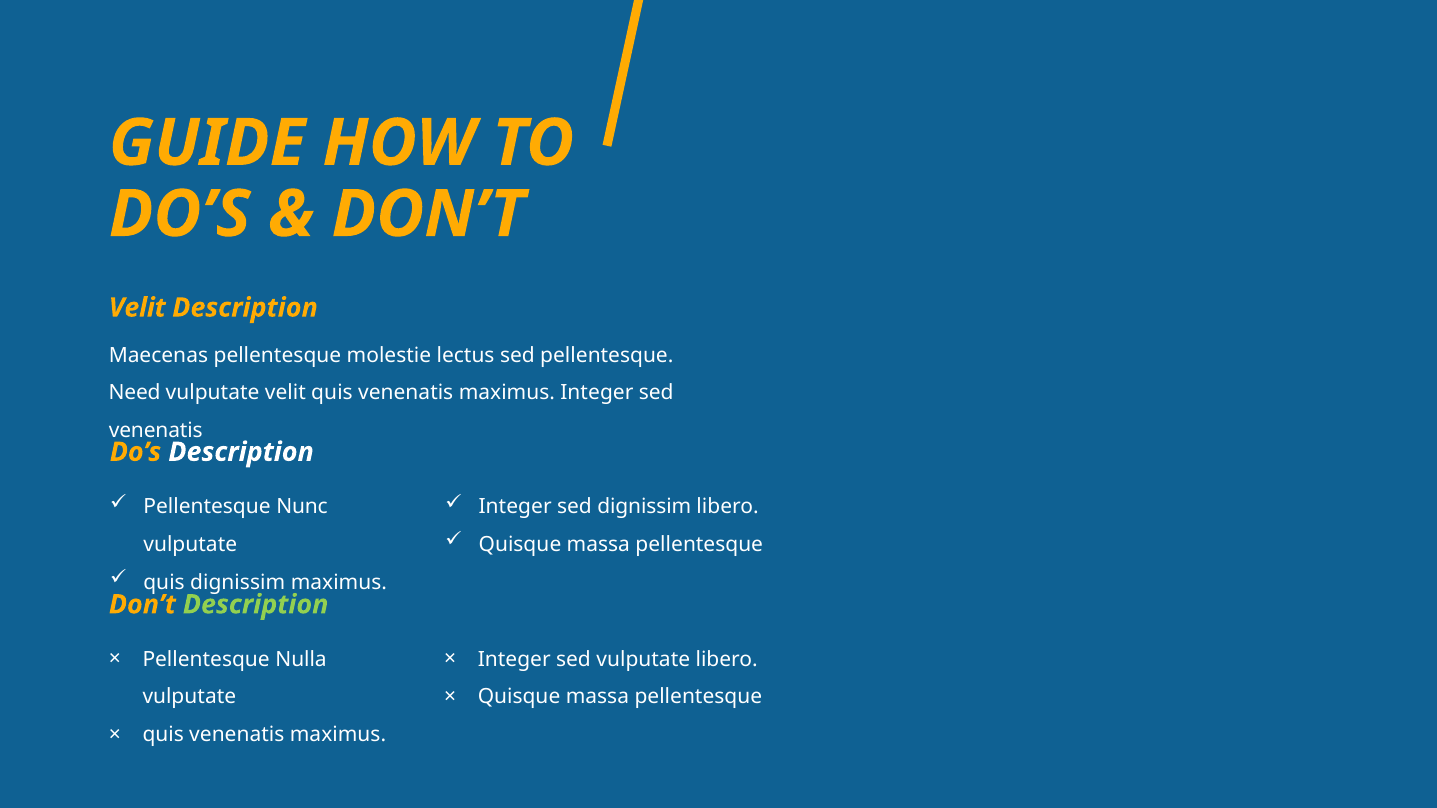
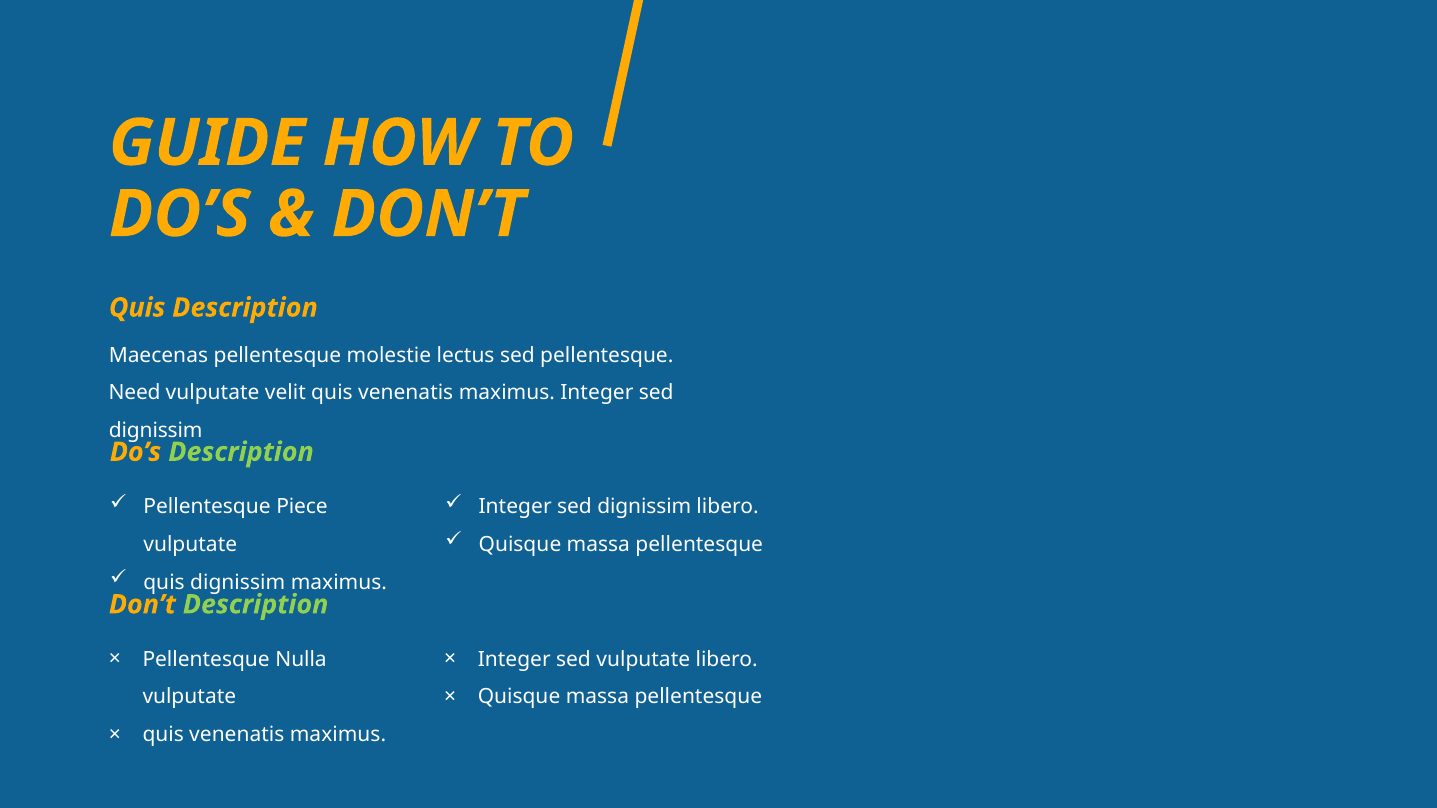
Velit at (137, 308): Velit -> Quis
venenatis at (156, 431): venenatis -> dignissim
Description at (241, 452) colour: white -> light green
Nunc: Nunc -> Piece
